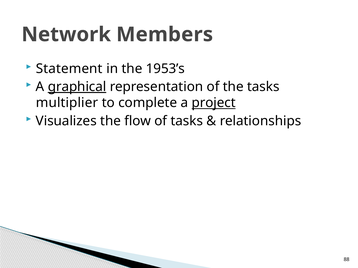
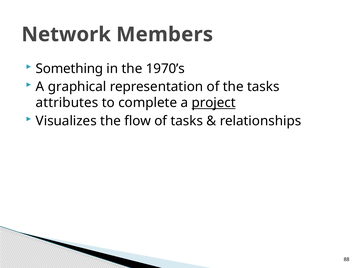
Statement: Statement -> Something
1953’s: 1953’s -> 1970’s
graphical underline: present -> none
multiplier: multiplier -> attributes
